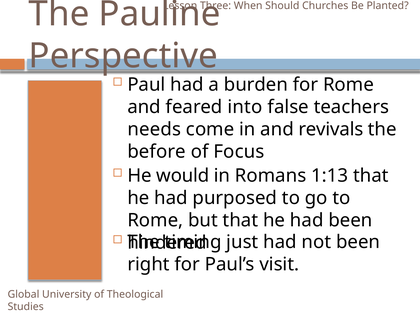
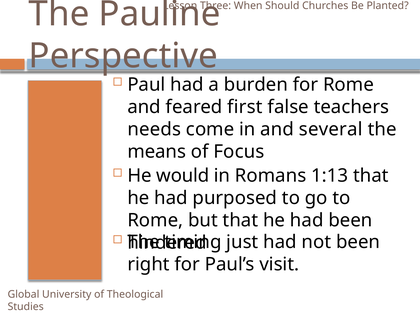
into: into -> first
revivals: revivals -> several
before: before -> means
